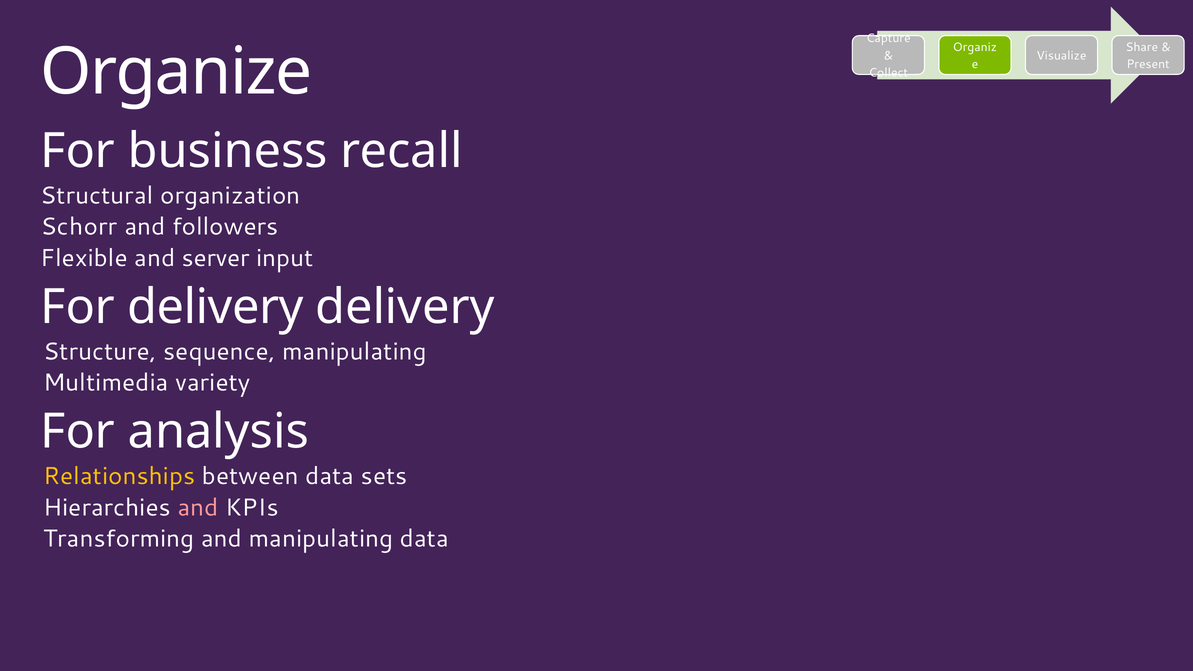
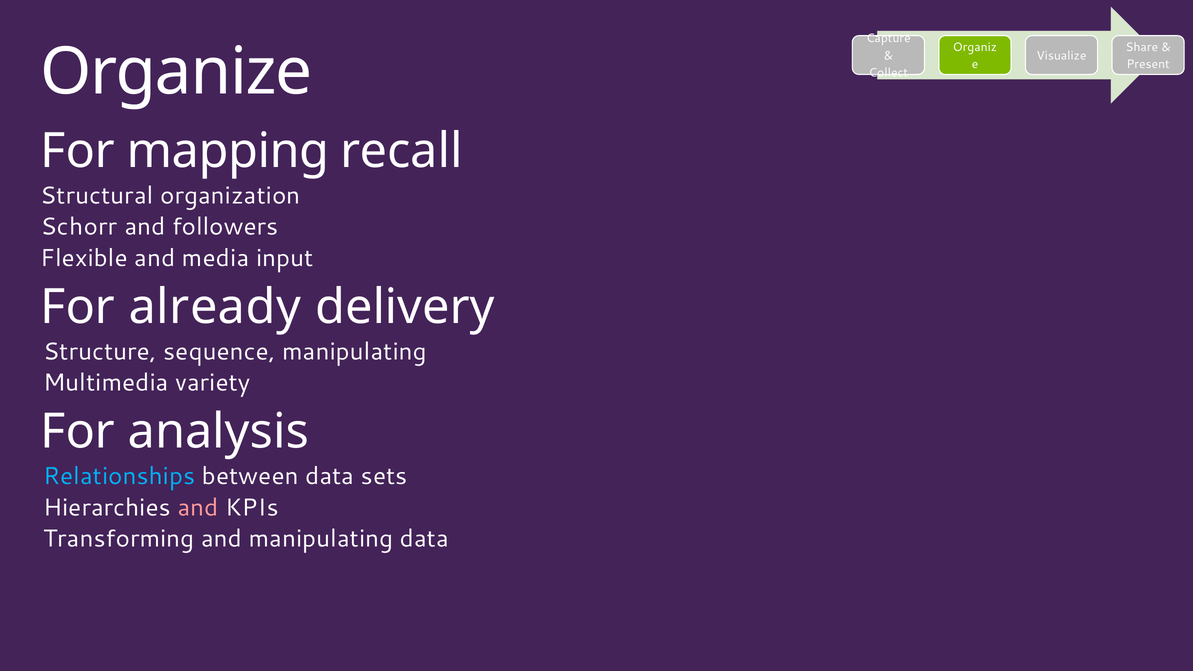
business: business -> mapping
server: server -> media
For delivery: delivery -> already
Relationships colour: yellow -> light blue
